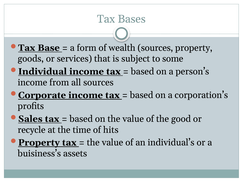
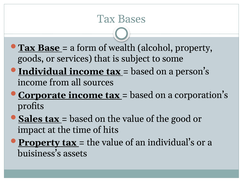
wealth sources: sources -> alcohol
recycle: recycle -> impact
